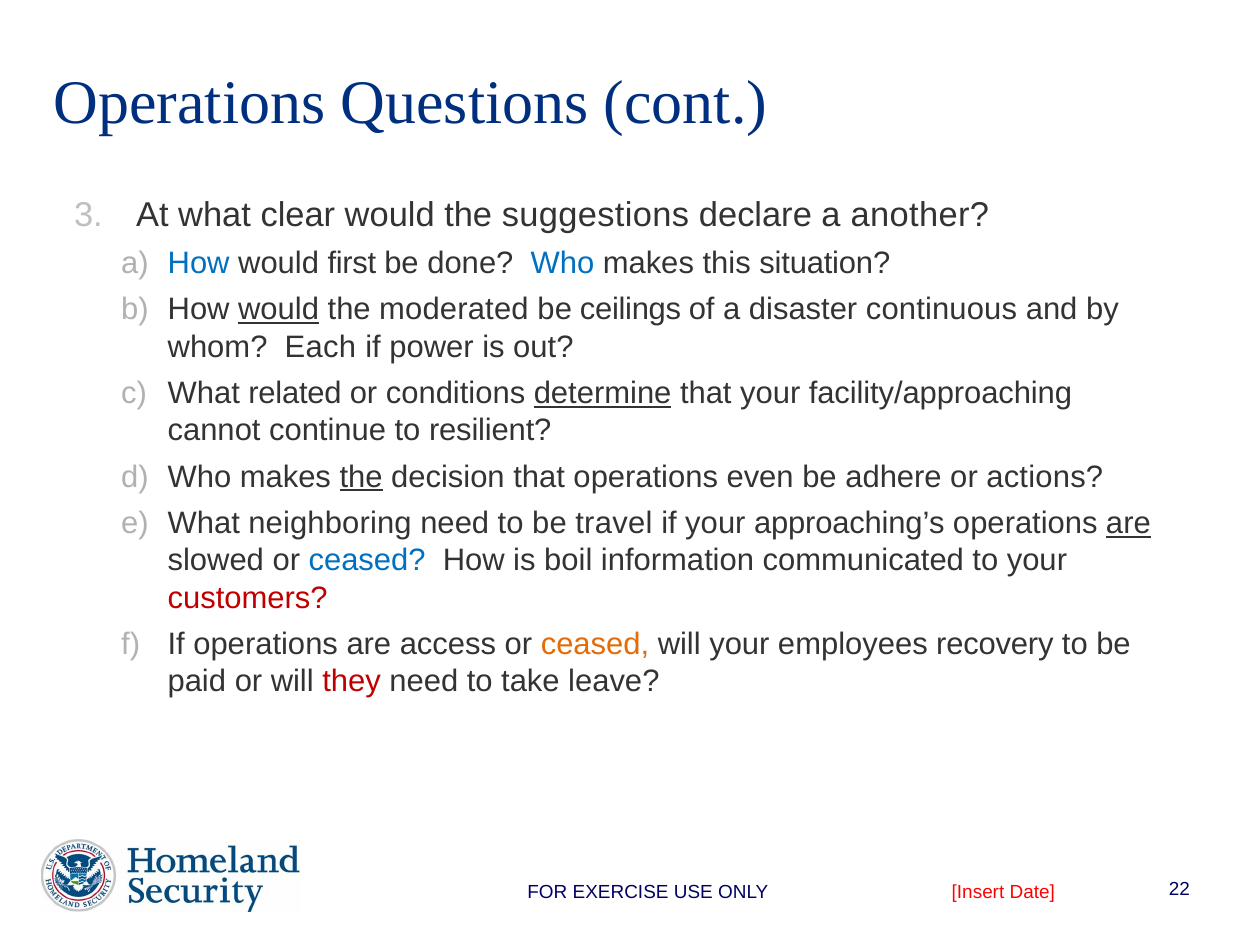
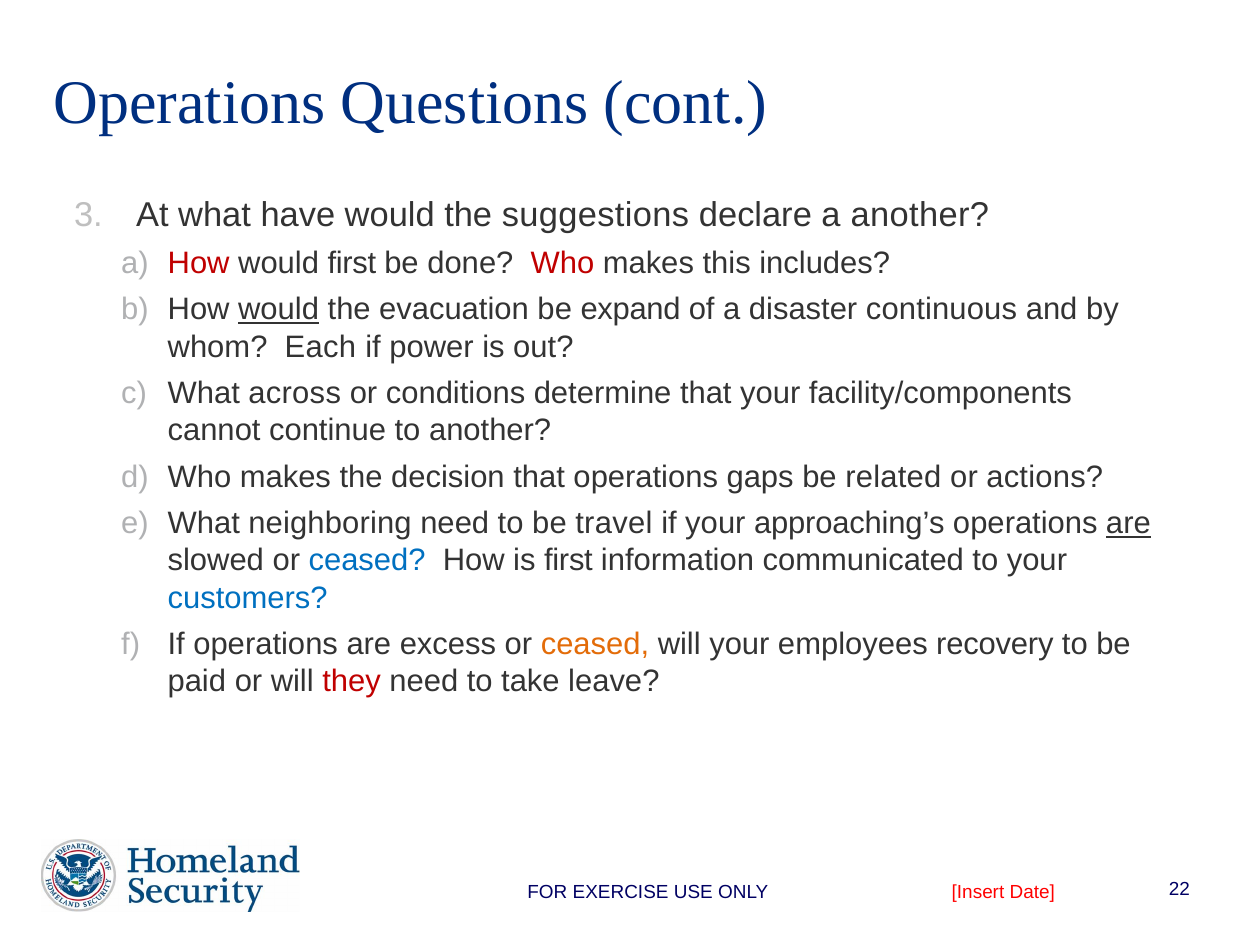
clear: clear -> have
How at (199, 263) colour: blue -> red
Who at (562, 263) colour: blue -> red
situation: situation -> includes
moderated: moderated -> evacuation
ceilings: ceilings -> expand
related: related -> across
determine underline: present -> none
facility/approaching: facility/approaching -> facility/components
to resilient: resilient -> another
the at (361, 477) underline: present -> none
even: even -> gaps
adhere: adhere -> related
is boil: boil -> first
customers colour: red -> blue
access: access -> excess
